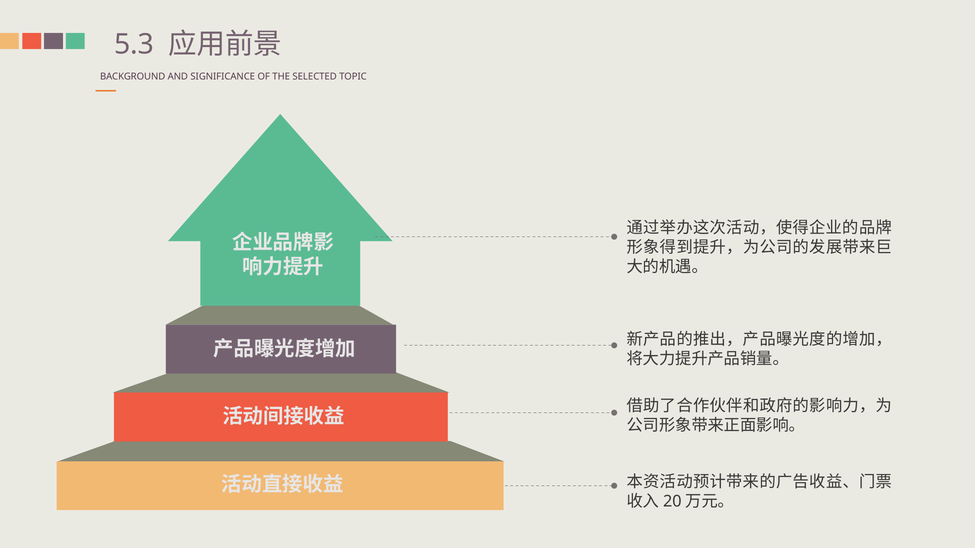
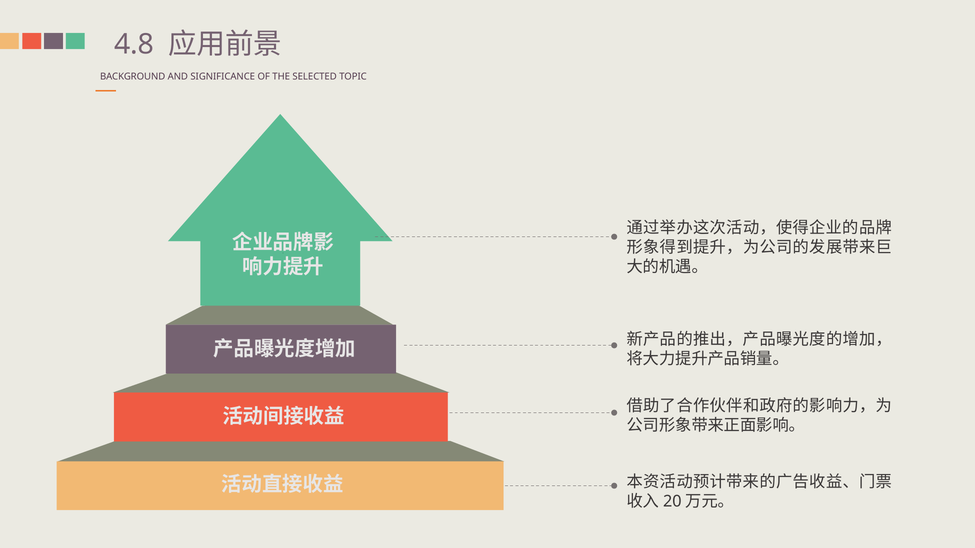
5.3: 5.3 -> 4.8
